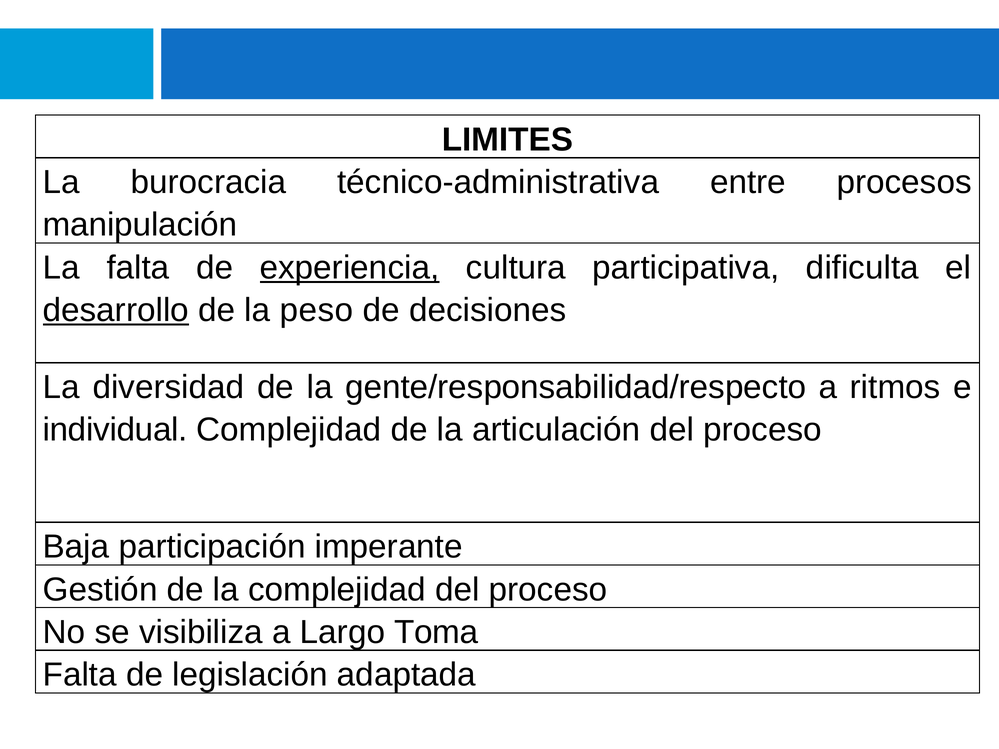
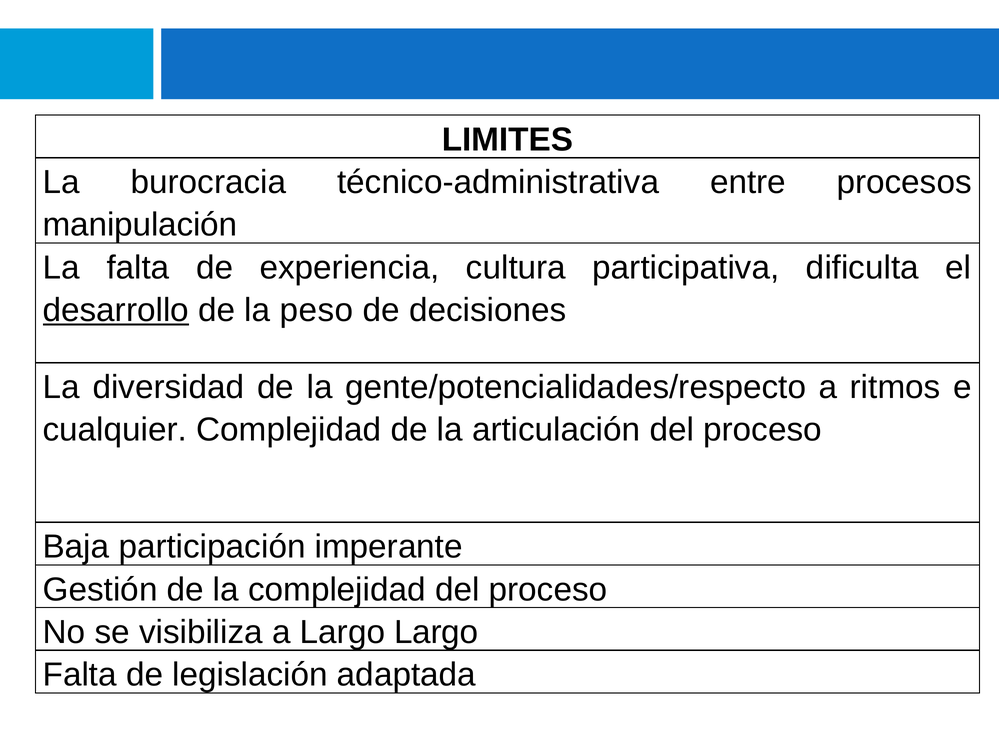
experiencia underline: present -> none
gente/responsabilidad/respecto: gente/responsabilidad/respecto -> gente/potencialidades/respecto
individual: individual -> cualquier
Largo Toma: Toma -> Largo
